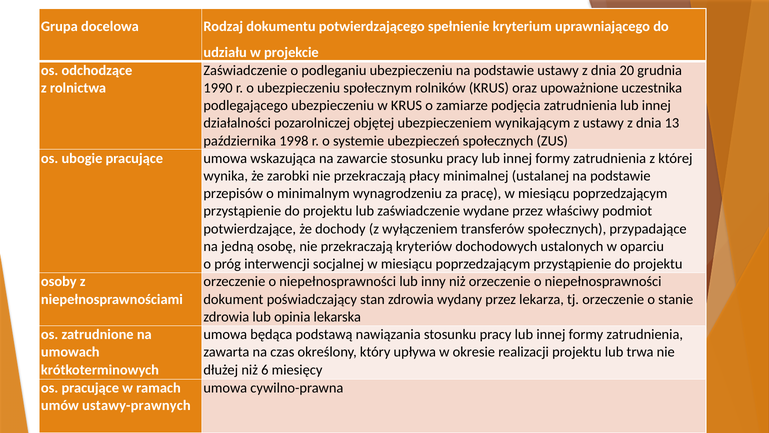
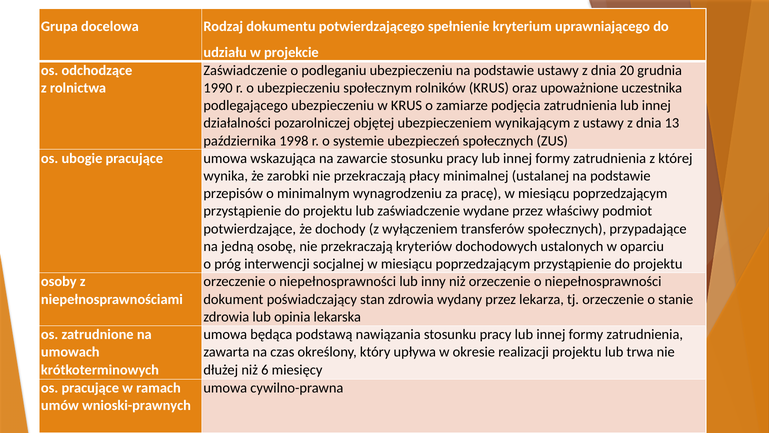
ustawy-prawnych: ustawy-prawnych -> wnioski-prawnych
